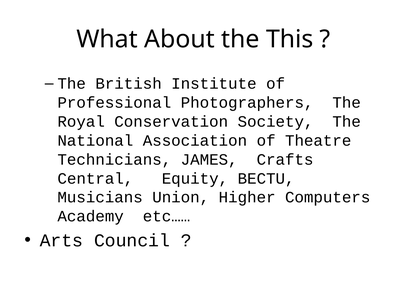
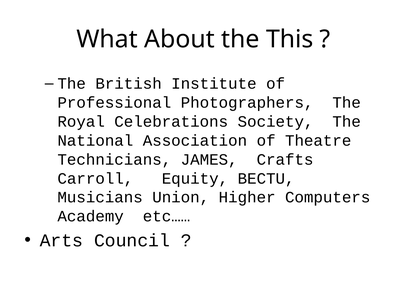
Conservation: Conservation -> Celebrations
Central: Central -> Carroll
